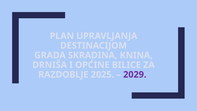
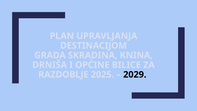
2029 colour: purple -> black
